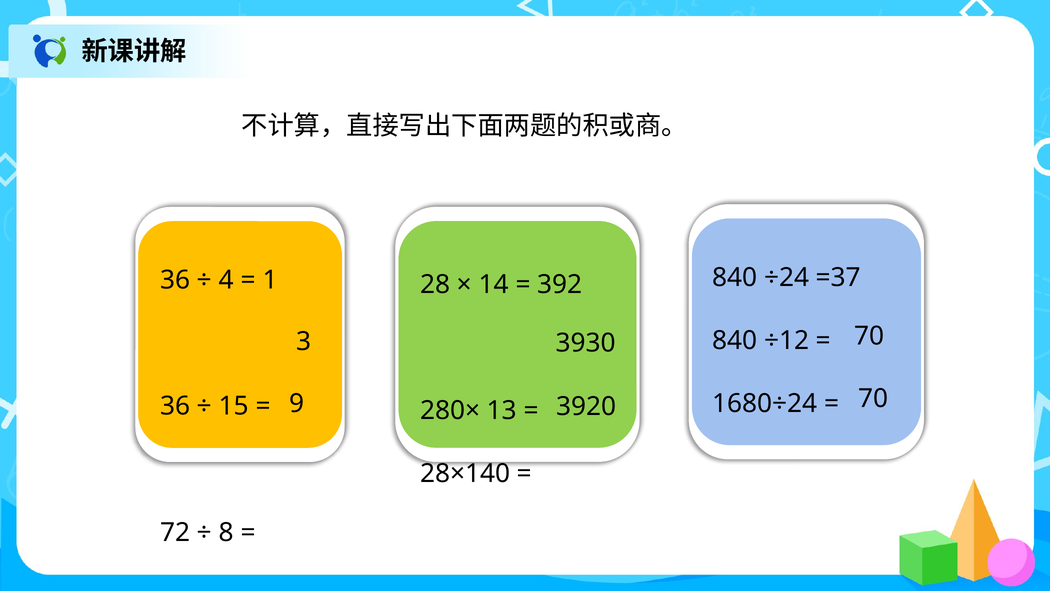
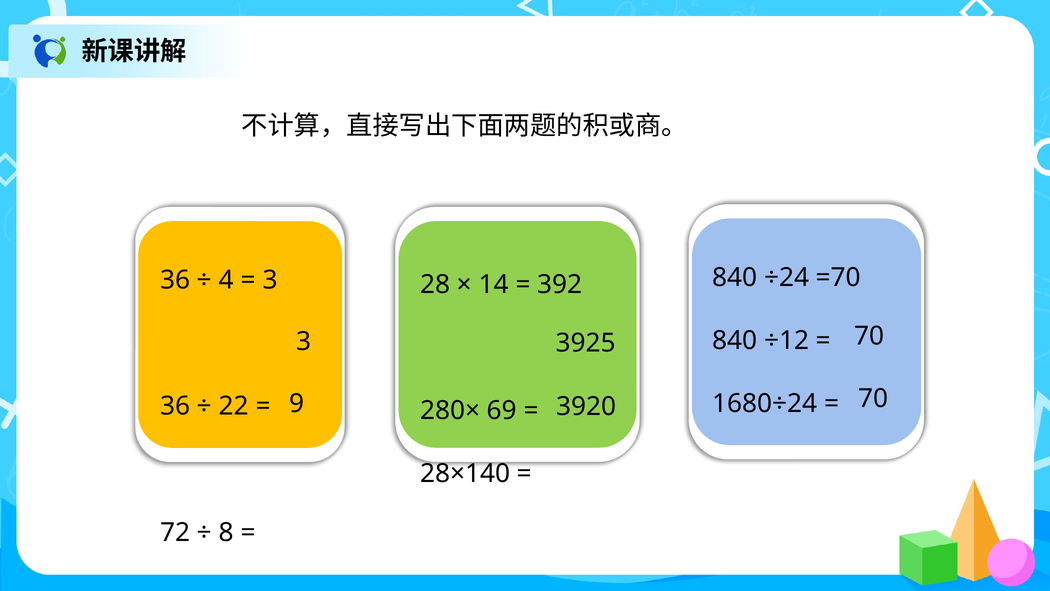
=37: =37 -> =70
1 at (270, 280): 1 -> 3
3930: 3930 -> 3925
15: 15 -> 22
13: 13 -> 69
